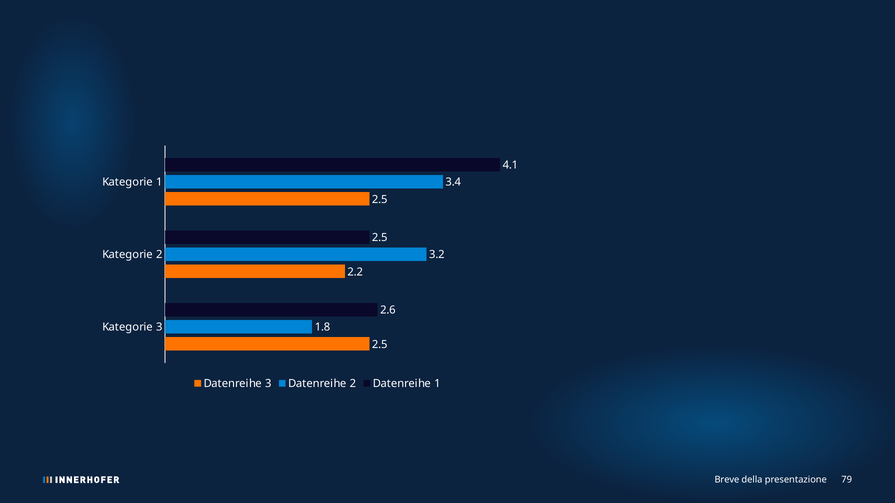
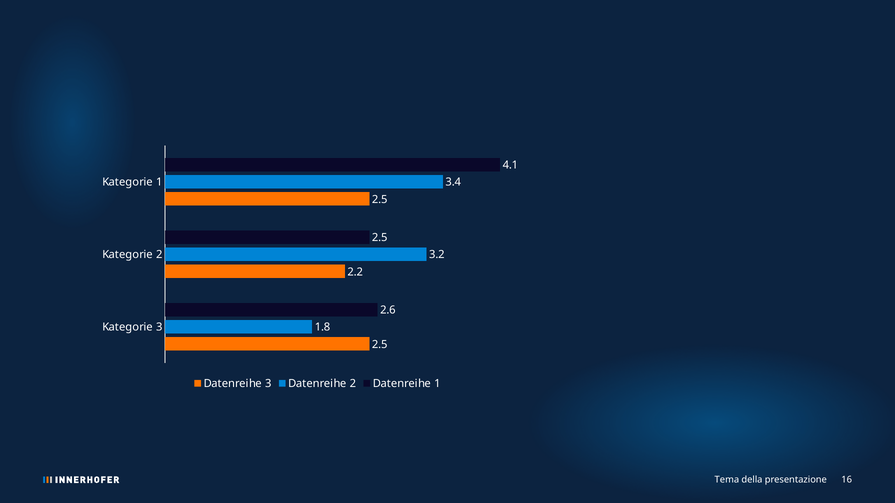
Breve: Breve -> Tema
79: 79 -> 16
